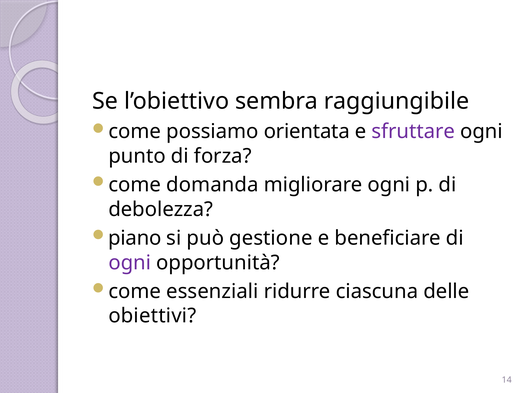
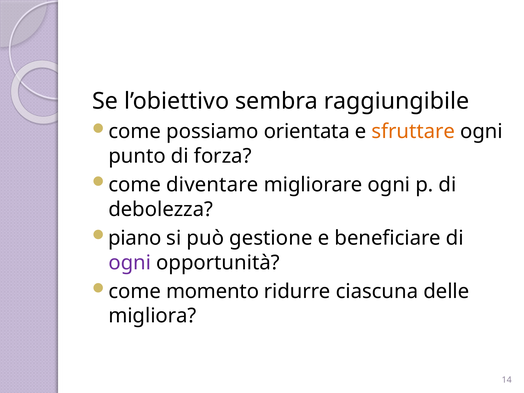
sfruttare colour: purple -> orange
domanda: domanda -> diventare
essenziali: essenziali -> momento
obiettivi: obiettivi -> migliora
